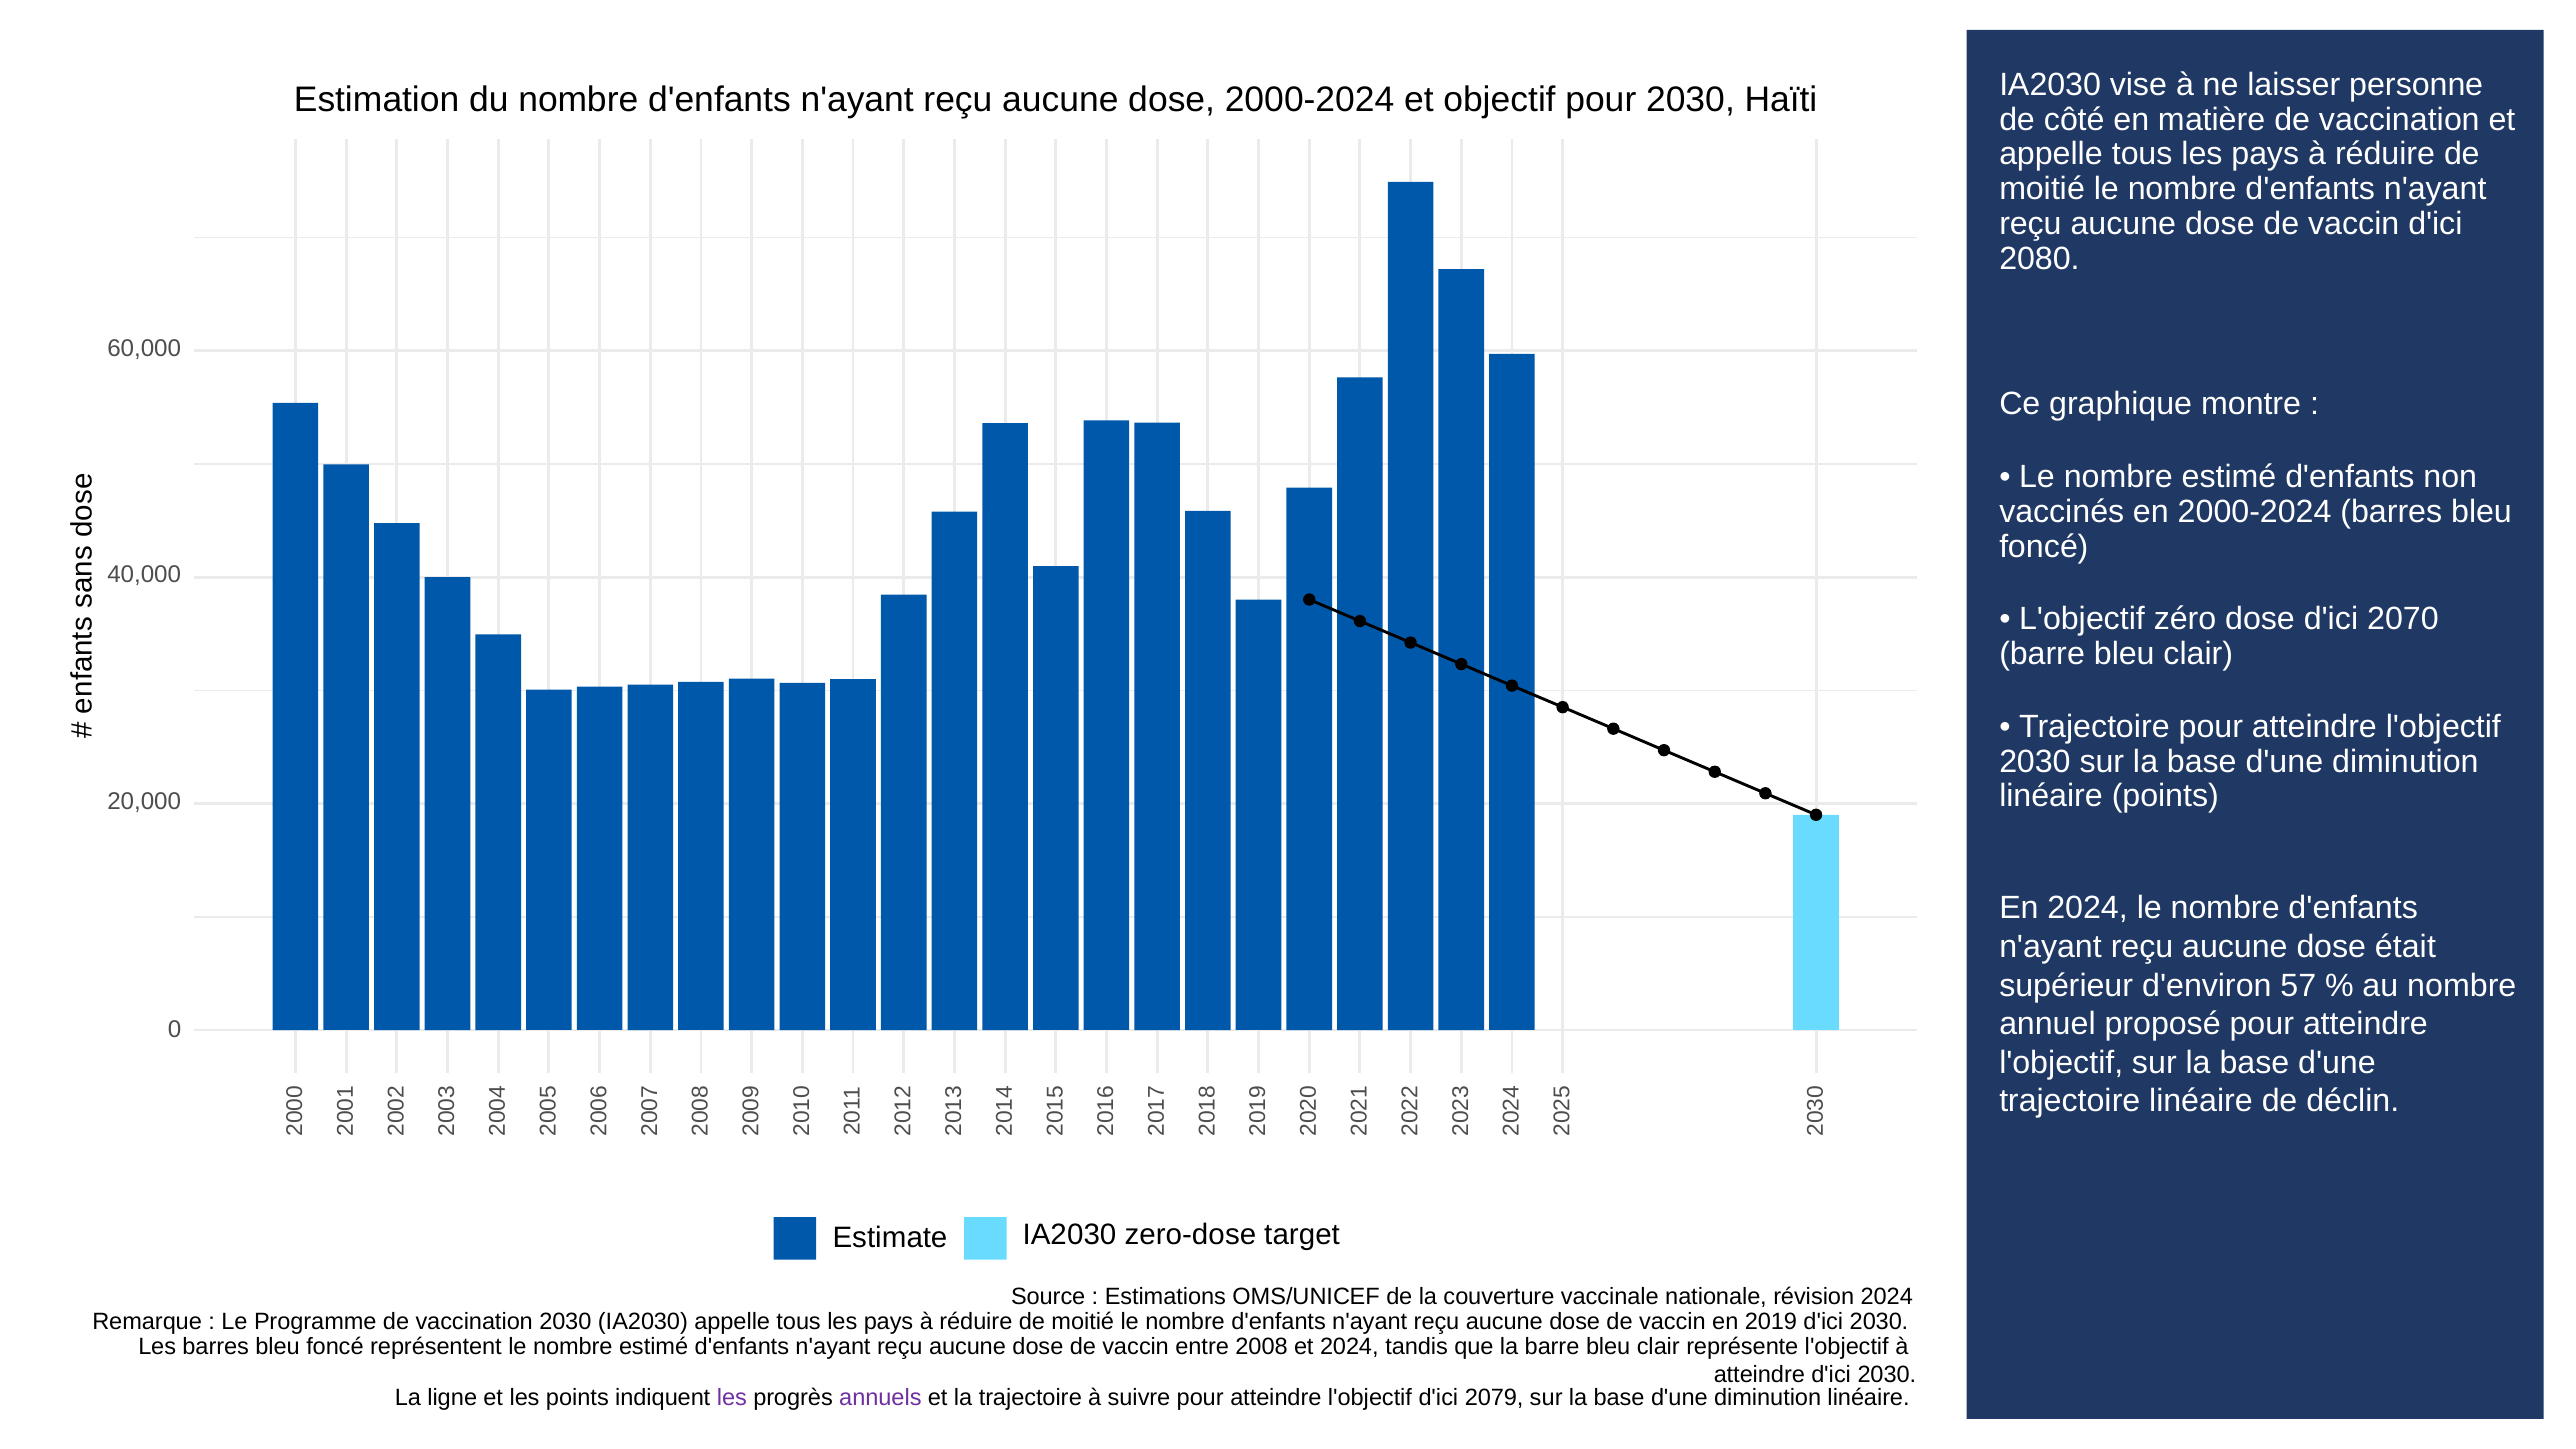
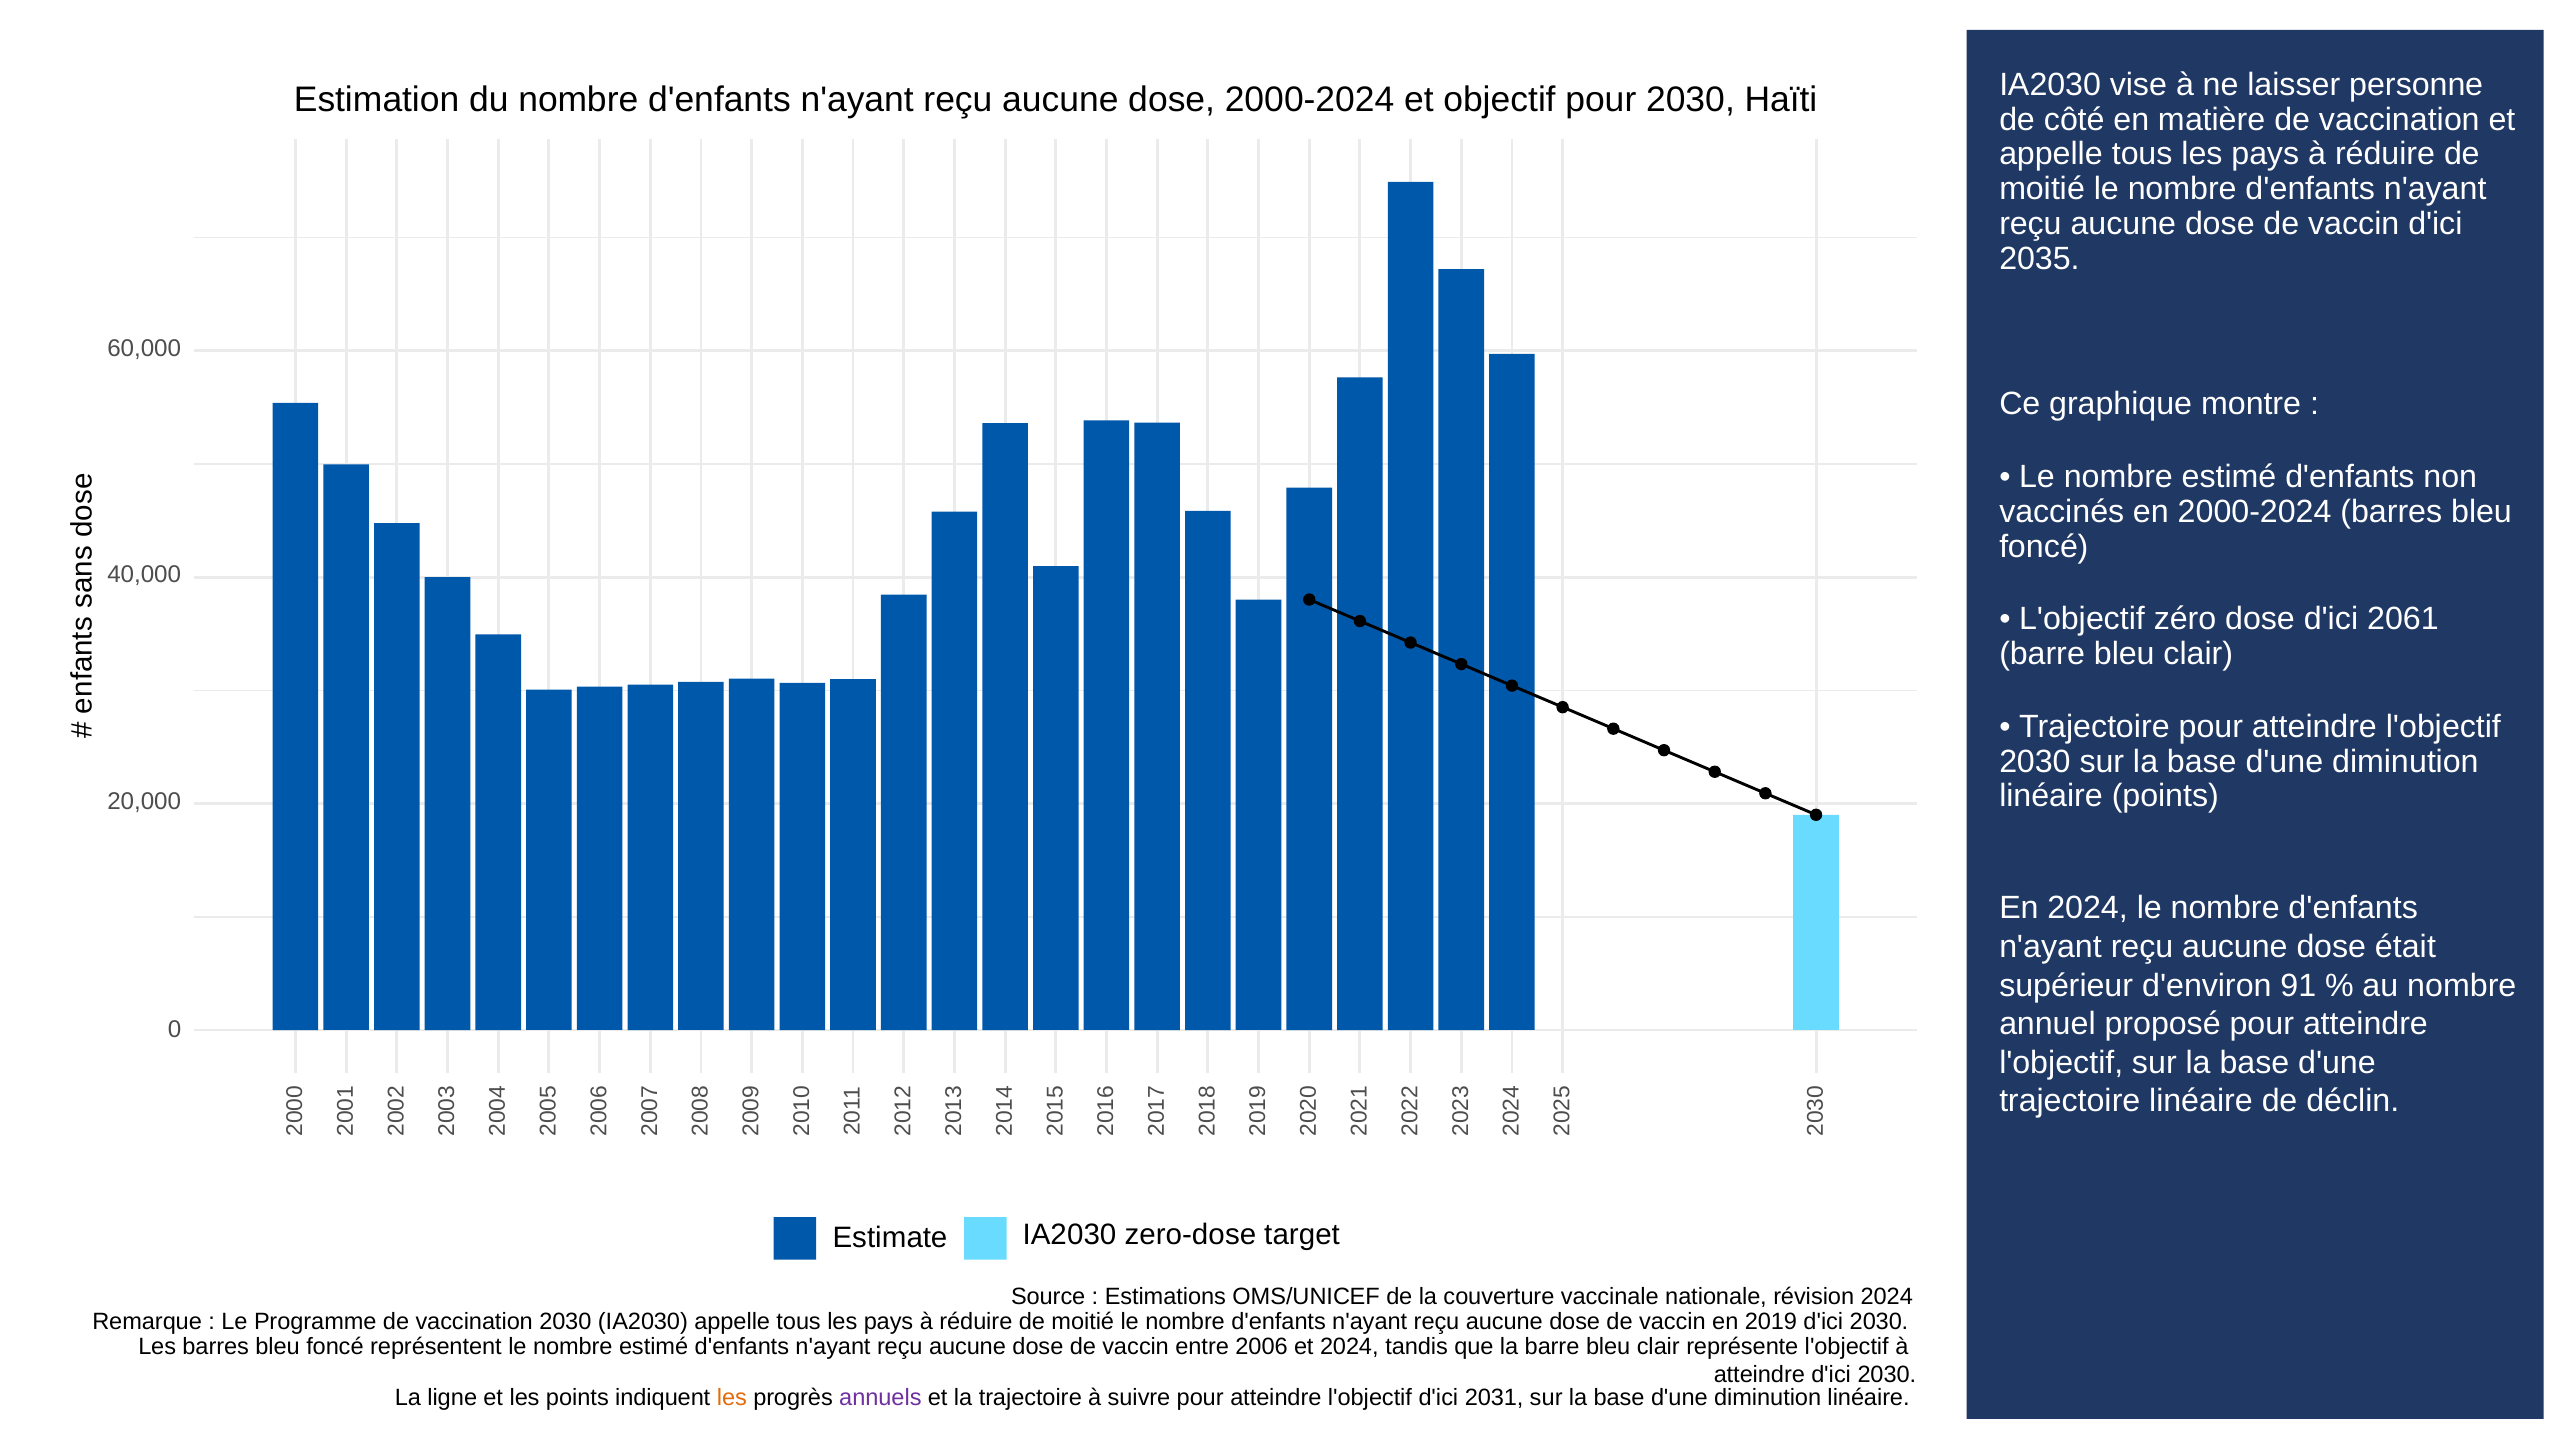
2080: 2080 -> 2035
2070: 2070 -> 2061
57: 57 -> 91
2008: 2008 -> 2006
les at (732, 1398) colour: purple -> orange
2079: 2079 -> 2031
